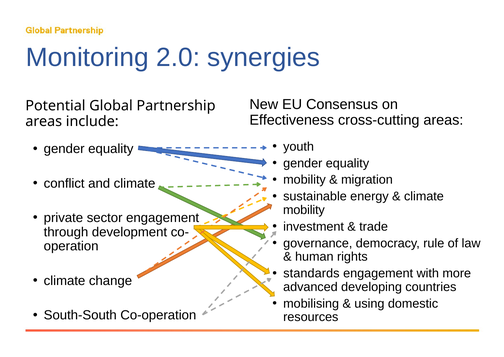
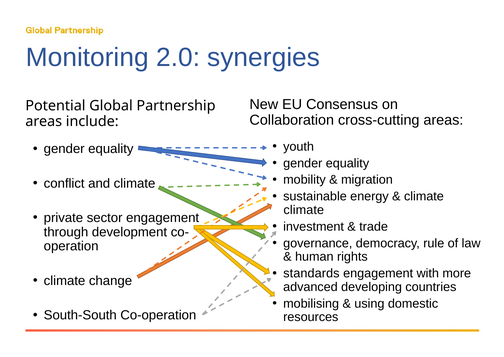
Effectiveness: Effectiveness -> Collaboration
mobility at (304, 210): mobility -> climate
